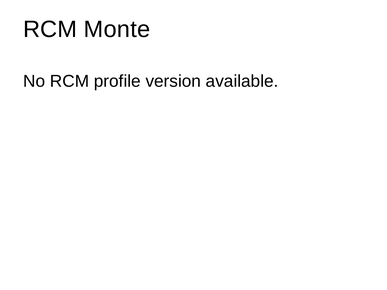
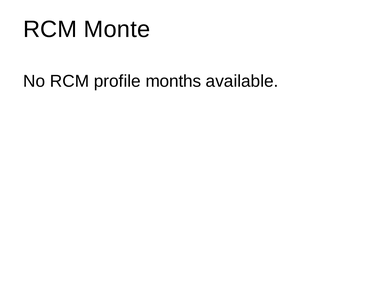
version: version -> months
